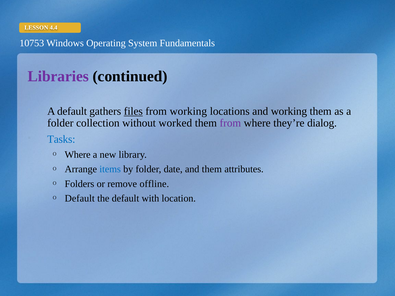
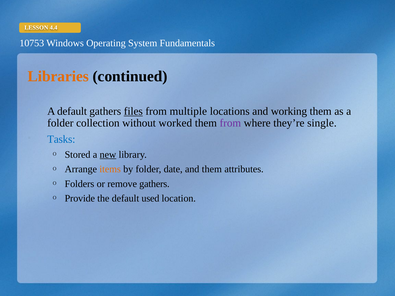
Libraries colour: purple -> orange
from working: working -> multiple
dialog: dialog -> single
Where at (78, 155): Where -> Stored
new underline: none -> present
items colour: blue -> orange
remove offline: offline -> gathers
Default at (80, 199): Default -> Provide
with: with -> used
